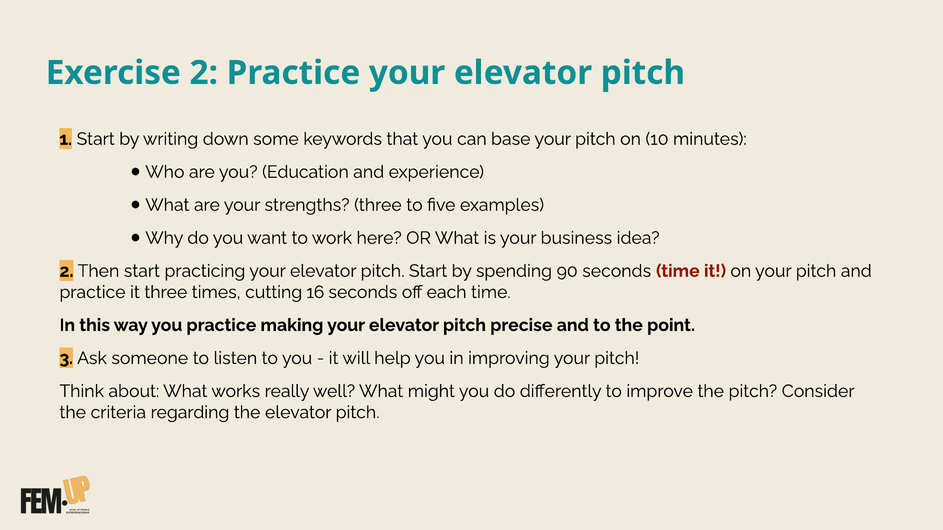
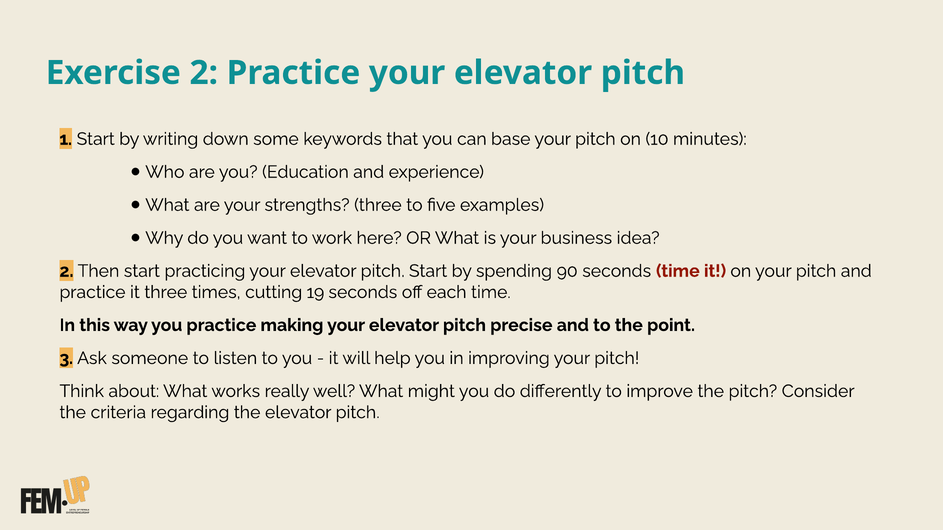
16: 16 -> 19
